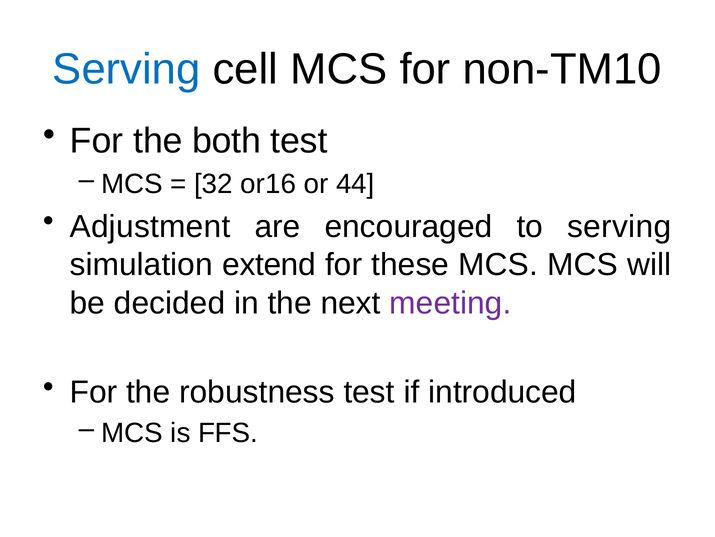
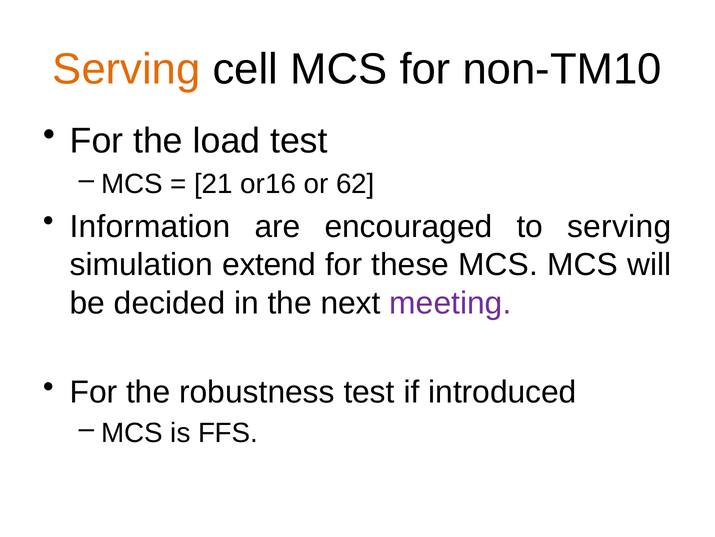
Serving at (127, 69) colour: blue -> orange
both: both -> load
32: 32 -> 21
44: 44 -> 62
Adjustment: Adjustment -> Information
